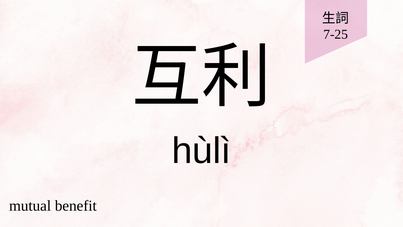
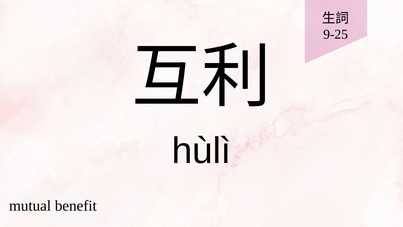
7-25: 7-25 -> 9-25
